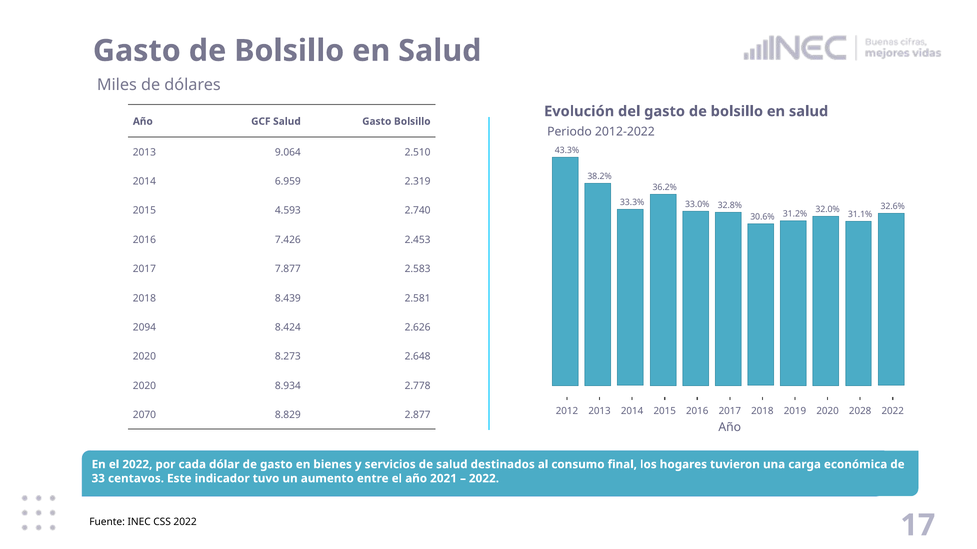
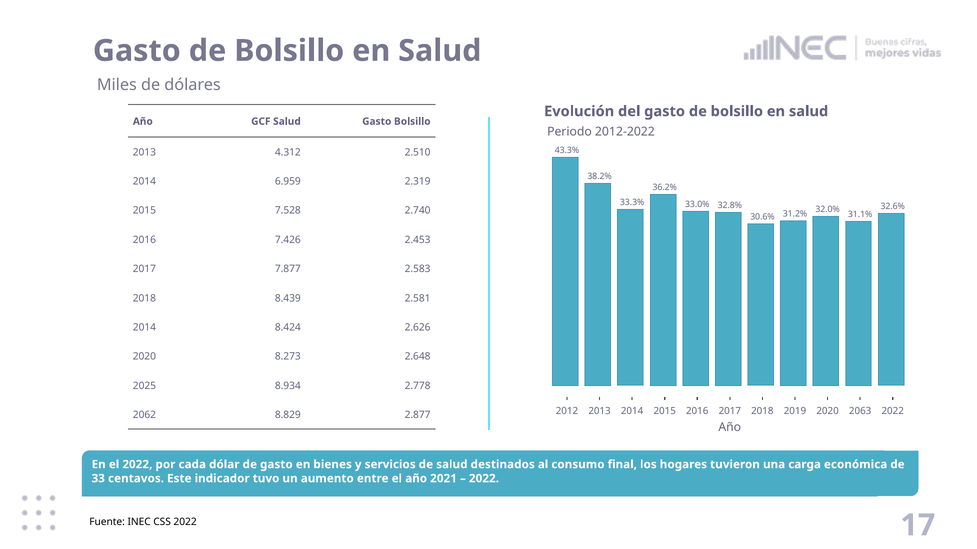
9.064: 9.064 -> 4.312
4.593: 4.593 -> 7.528
2094 at (144, 328): 2094 -> 2014
2020 at (144, 386): 2020 -> 2025
2028: 2028 -> 2063
2070: 2070 -> 2062
